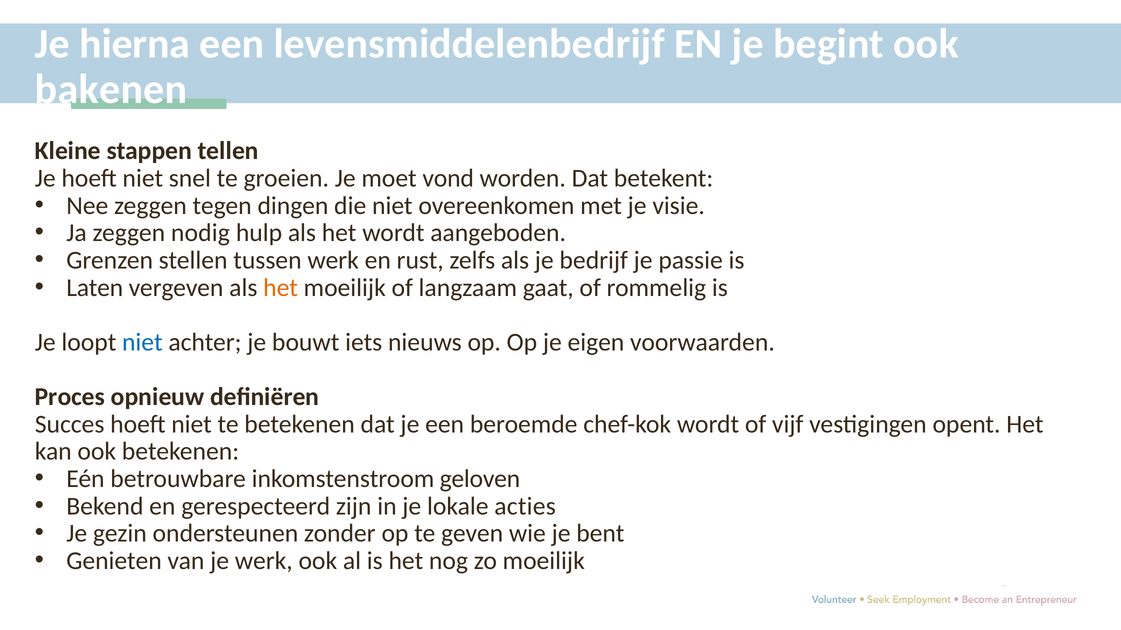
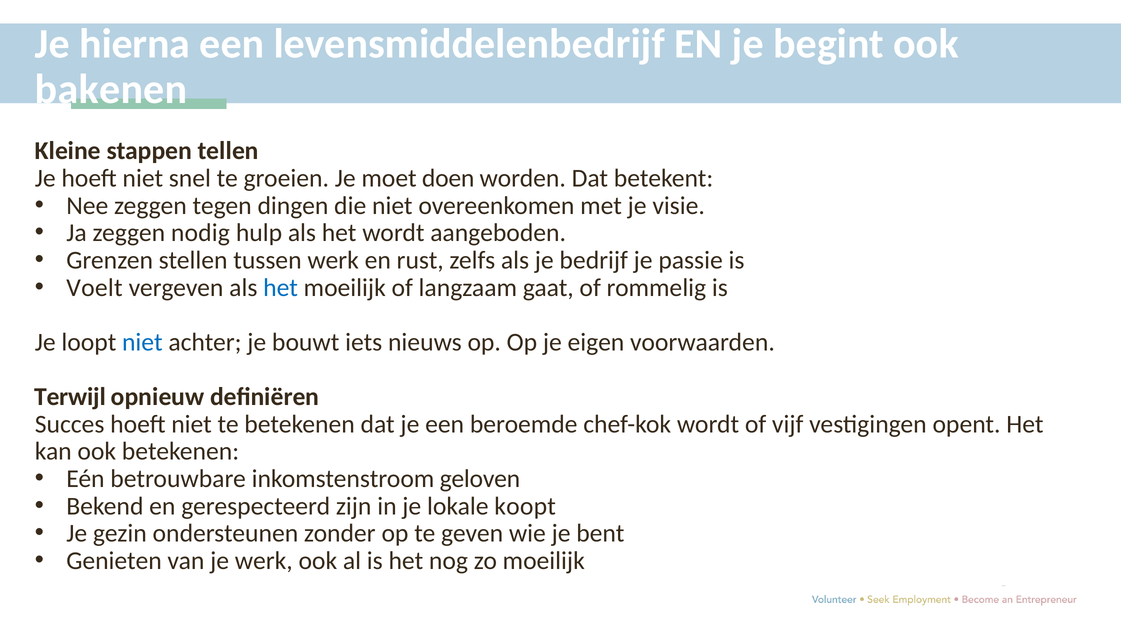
vond: vond -> doen
Laten: Laten -> Voelt
het at (281, 288) colour: orange -> blue
Proces: Proces -> Terwijl
acties: acties -> koopt
